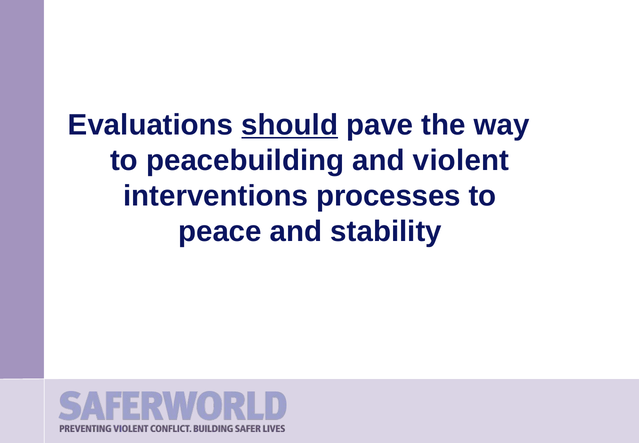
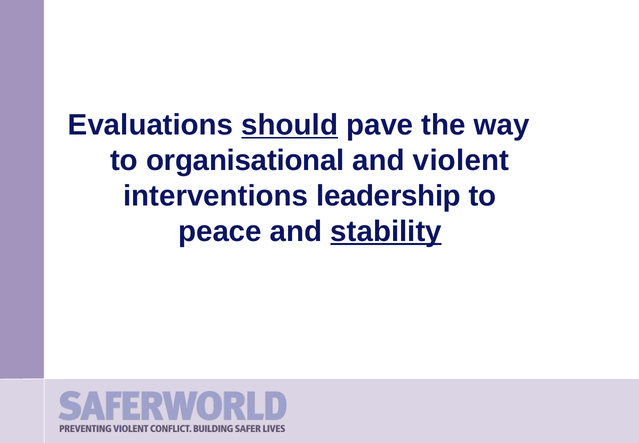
peacebuilding: peacebuilding -> organisational
processes: processes -> leadership
stability underline: none -> present
